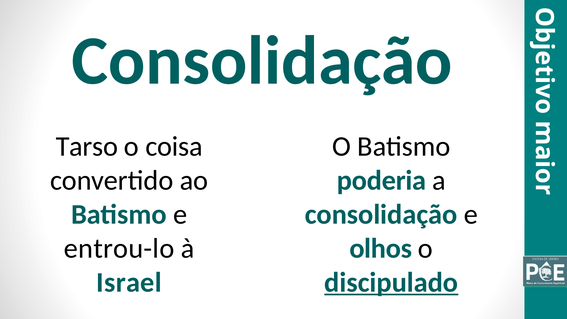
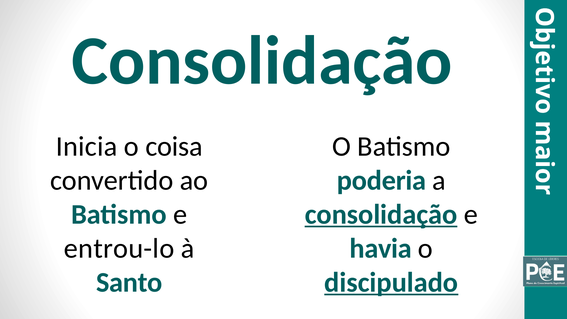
Tarso: Tarso -> Inicia
consolidação at (381, 214) underline: none -> present
olhos: olhos -> havia
Israel: Israel -> Santo
